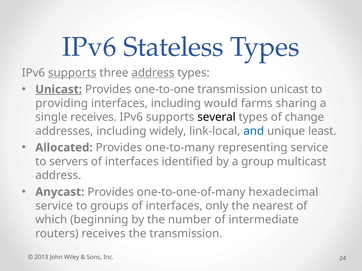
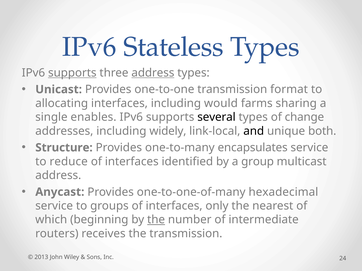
Unicast at (59, 90) underline: present -> none
transmission unicast: unicast -> format
providing: providing -> allocating
single receives: receives -> enables
and colour: blue -> black
least: least -> both
Allocated: Allocated -> Structure
representing: representing -> encapsulates
servers: servers -> reduce
the at (156, 220) underline: none -> present
